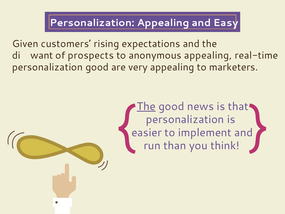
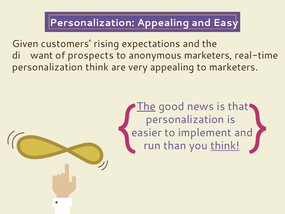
anonymous appealing: appealing -> marketers
personalization good: good -> think
think at (225, 146) underline: none -> present
